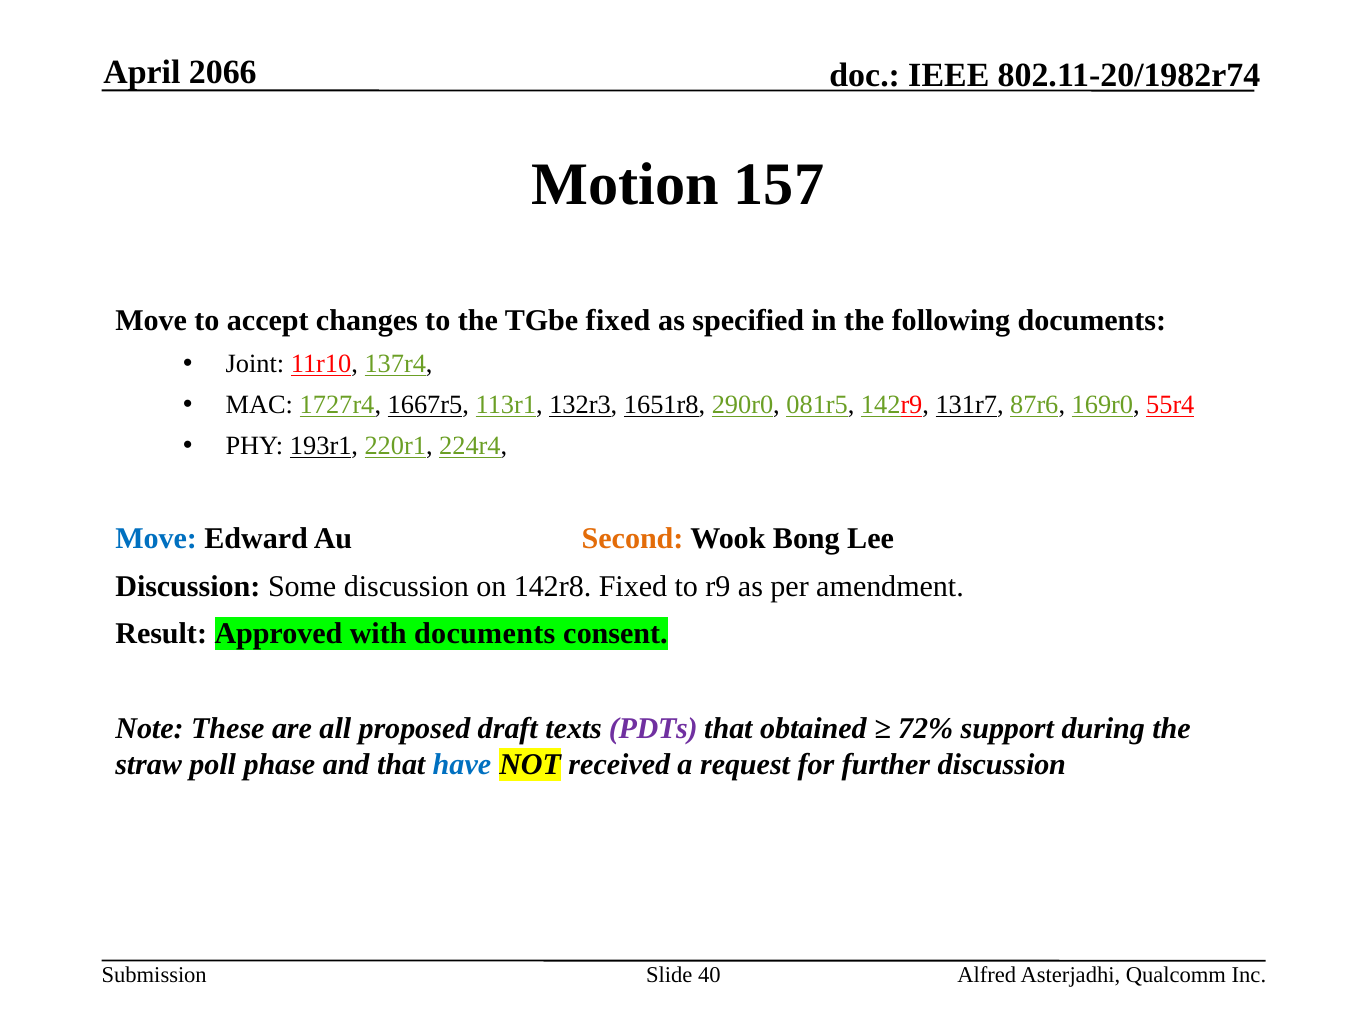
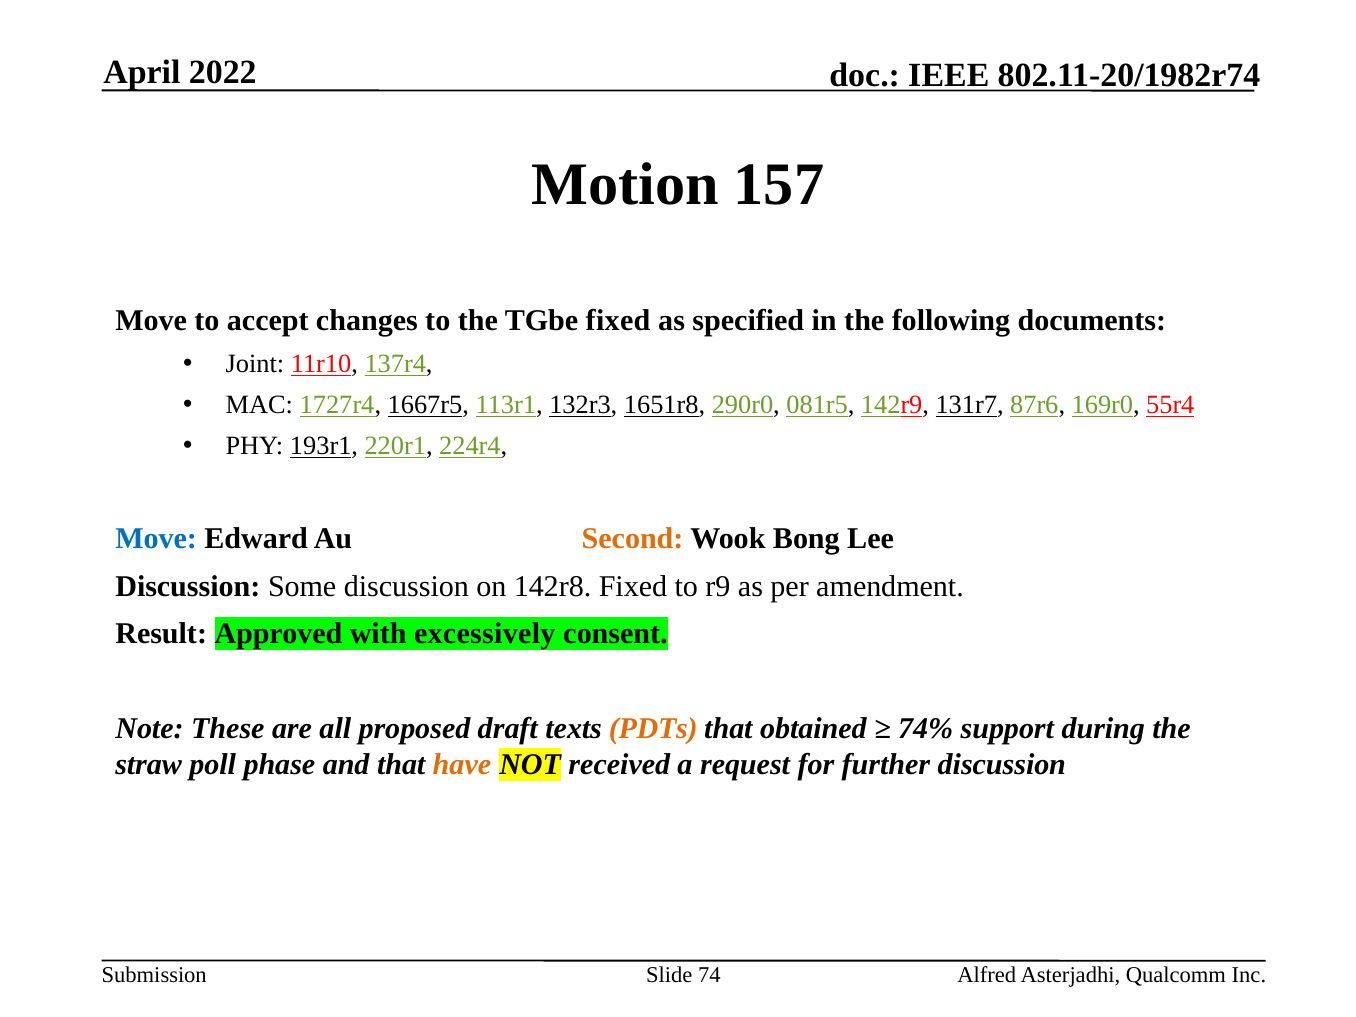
2066: 2066 -> 2022
with documents: documents -> excessively
PDTs colour: purple -> orange
72%: 72% -> 74%
have colour: blue -> orange
40: 40 -> 74
